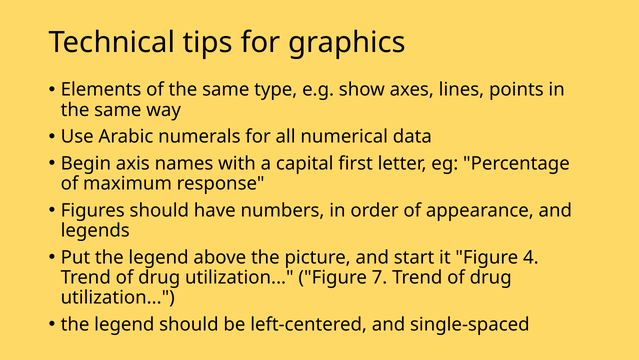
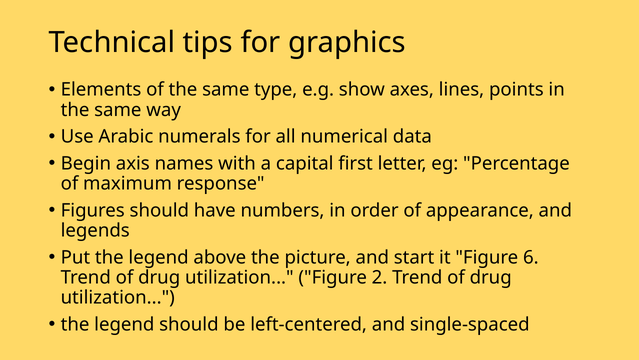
4: 4 -> 6
7: 7 -> 2
